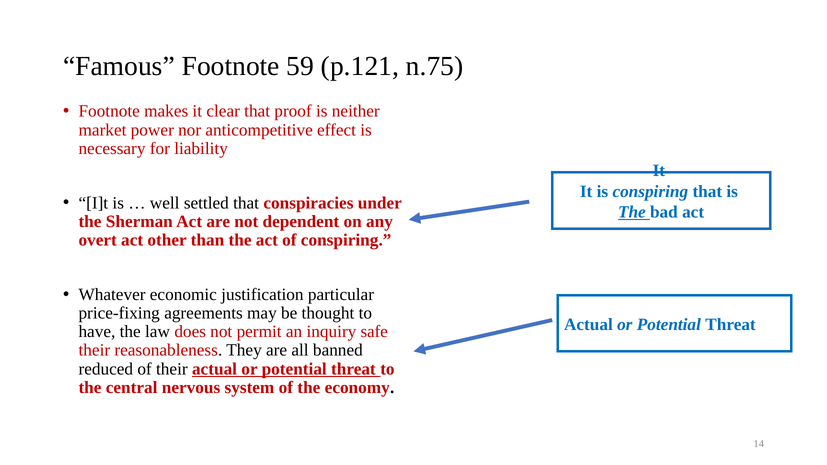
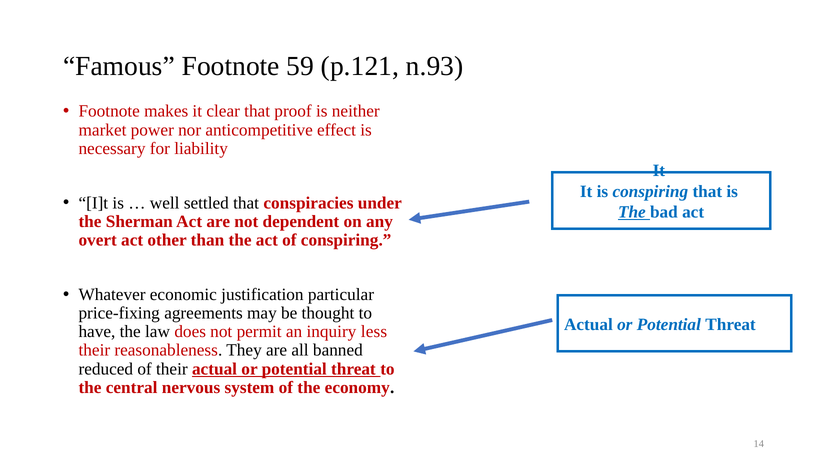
n.75: n.75 -> n.93
safe: safe -> less
